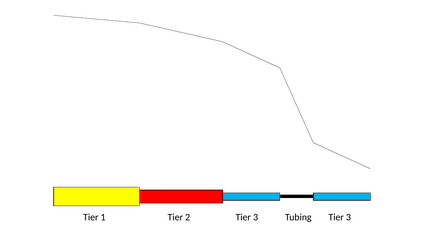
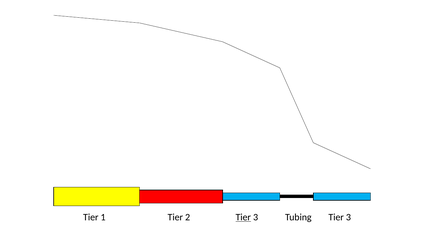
Tier at (243, 217) underline: none -> present
